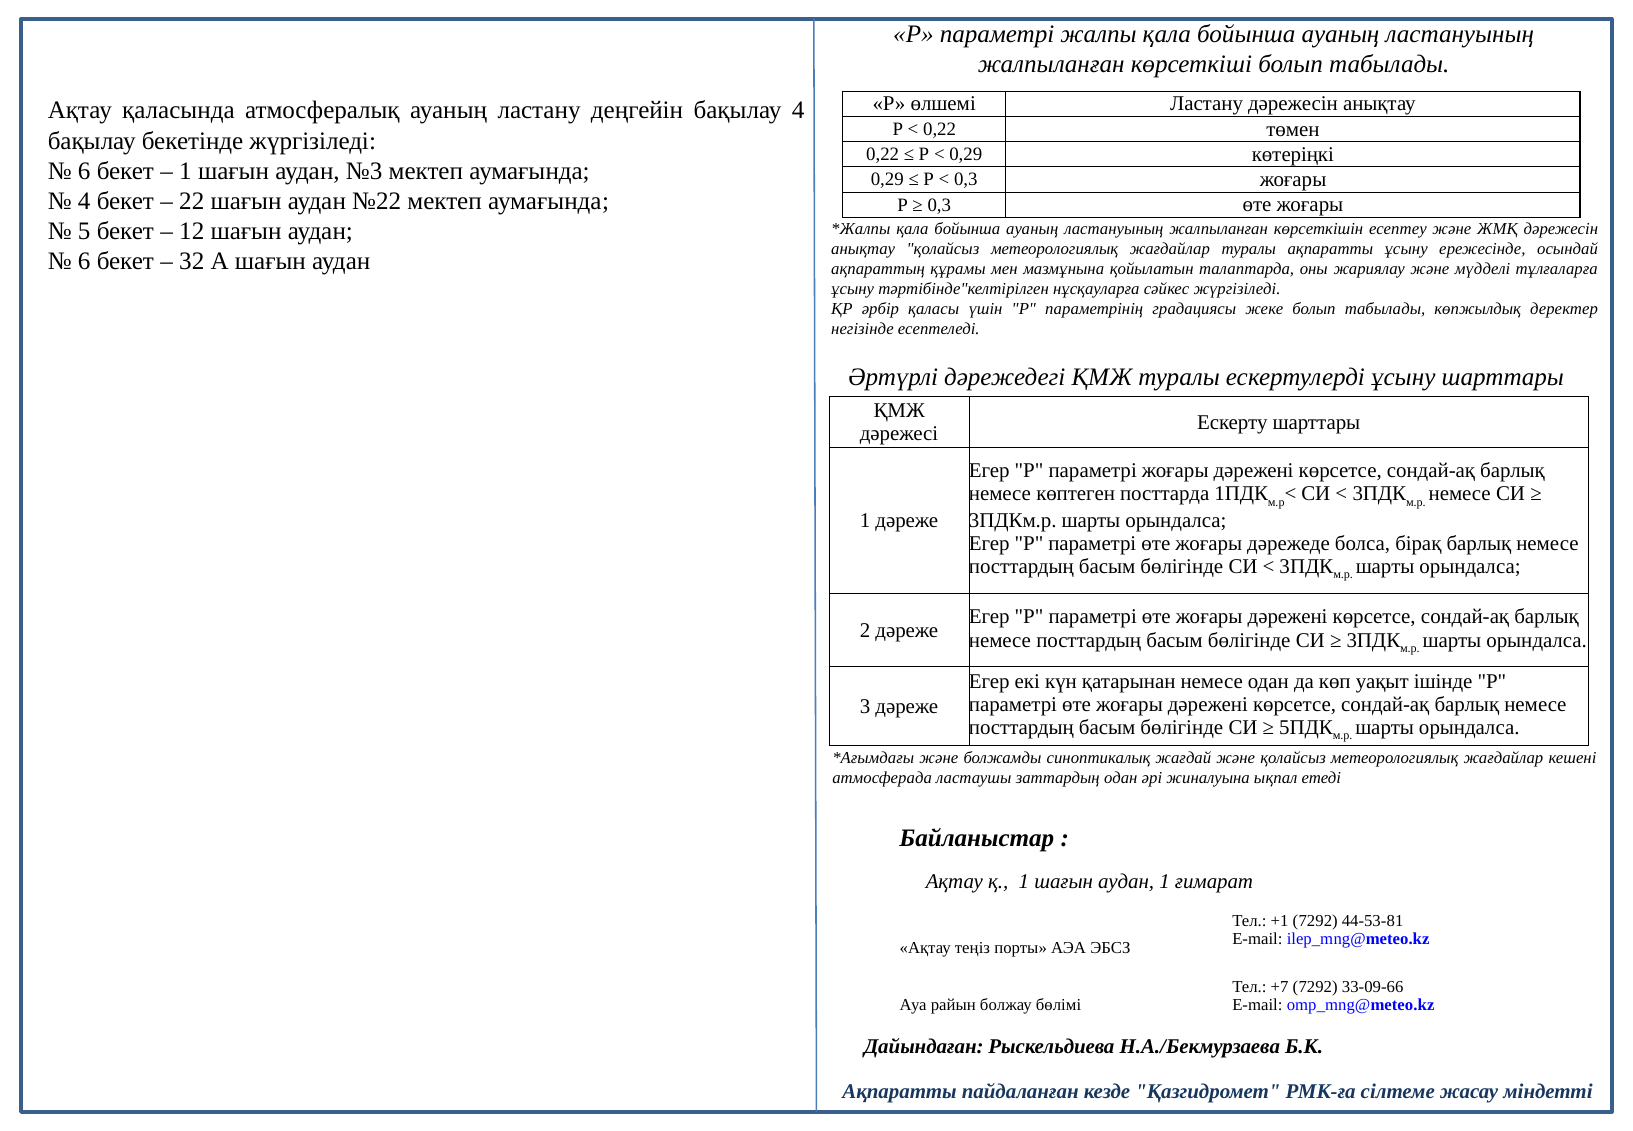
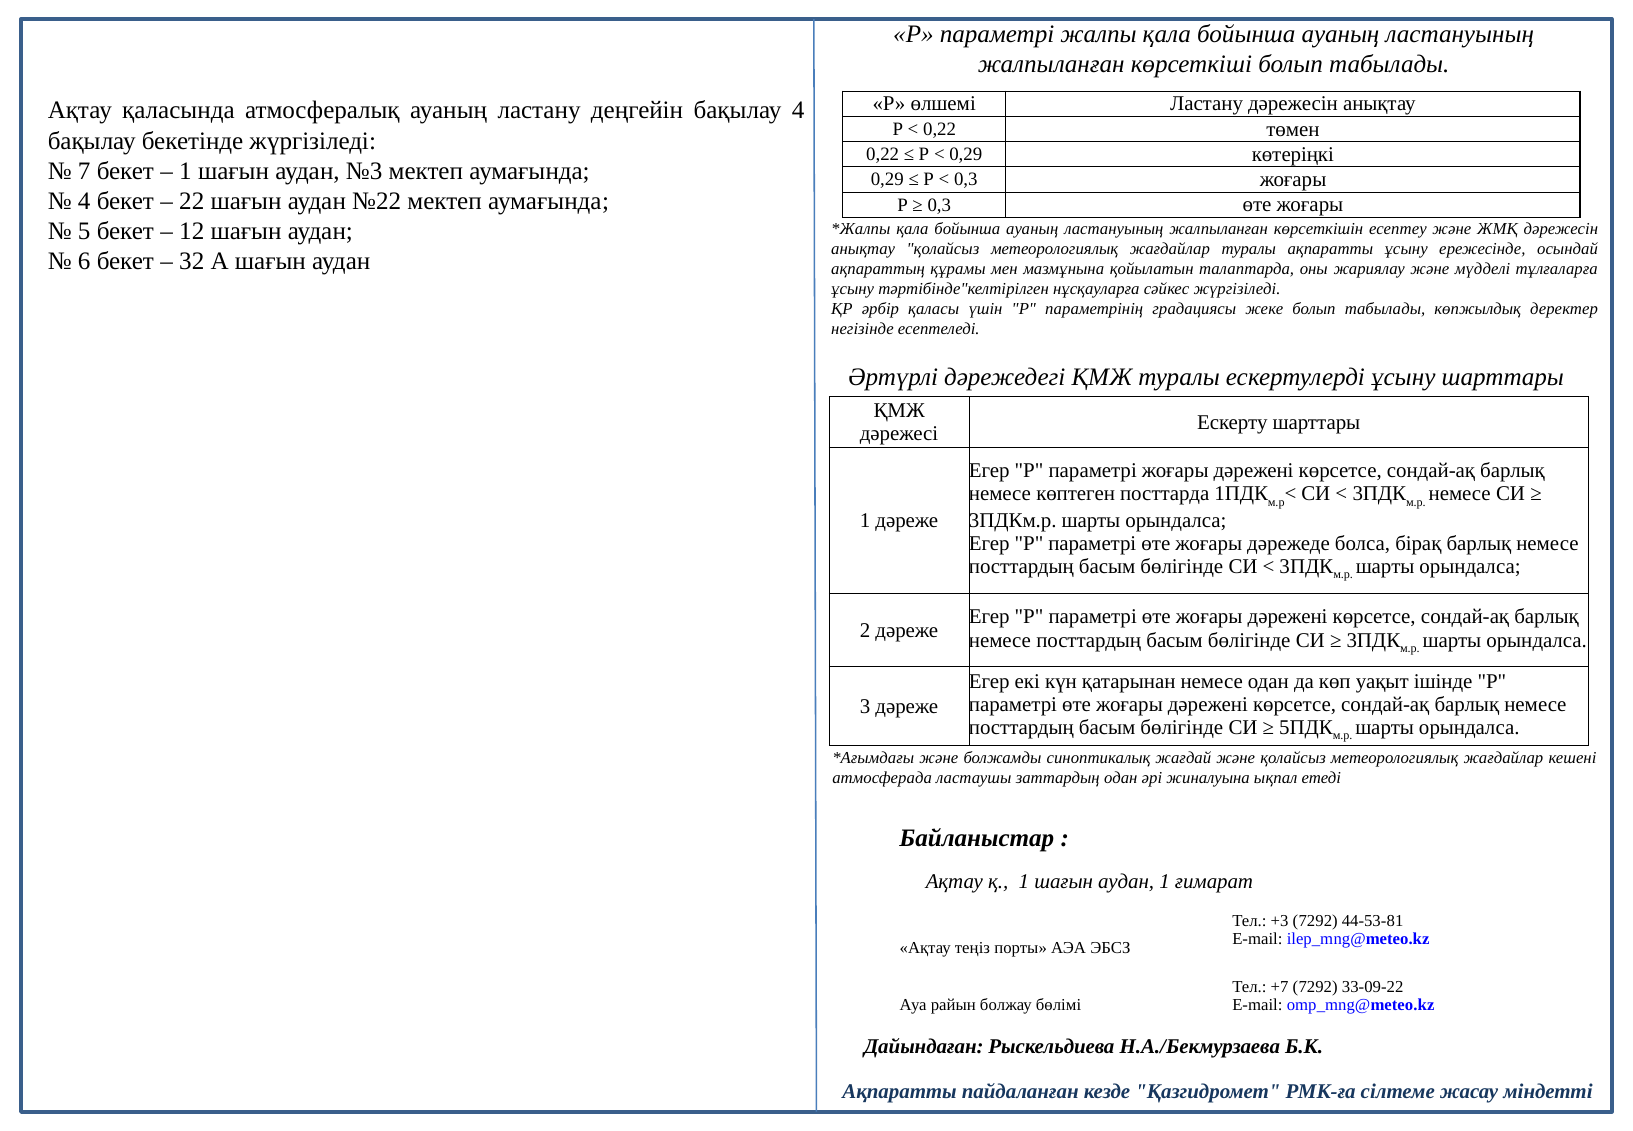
6 at (84, 171): 6 -> 7
+1: +1 -> +3
33-09-66: 33-09-66 -> 33-09-22
